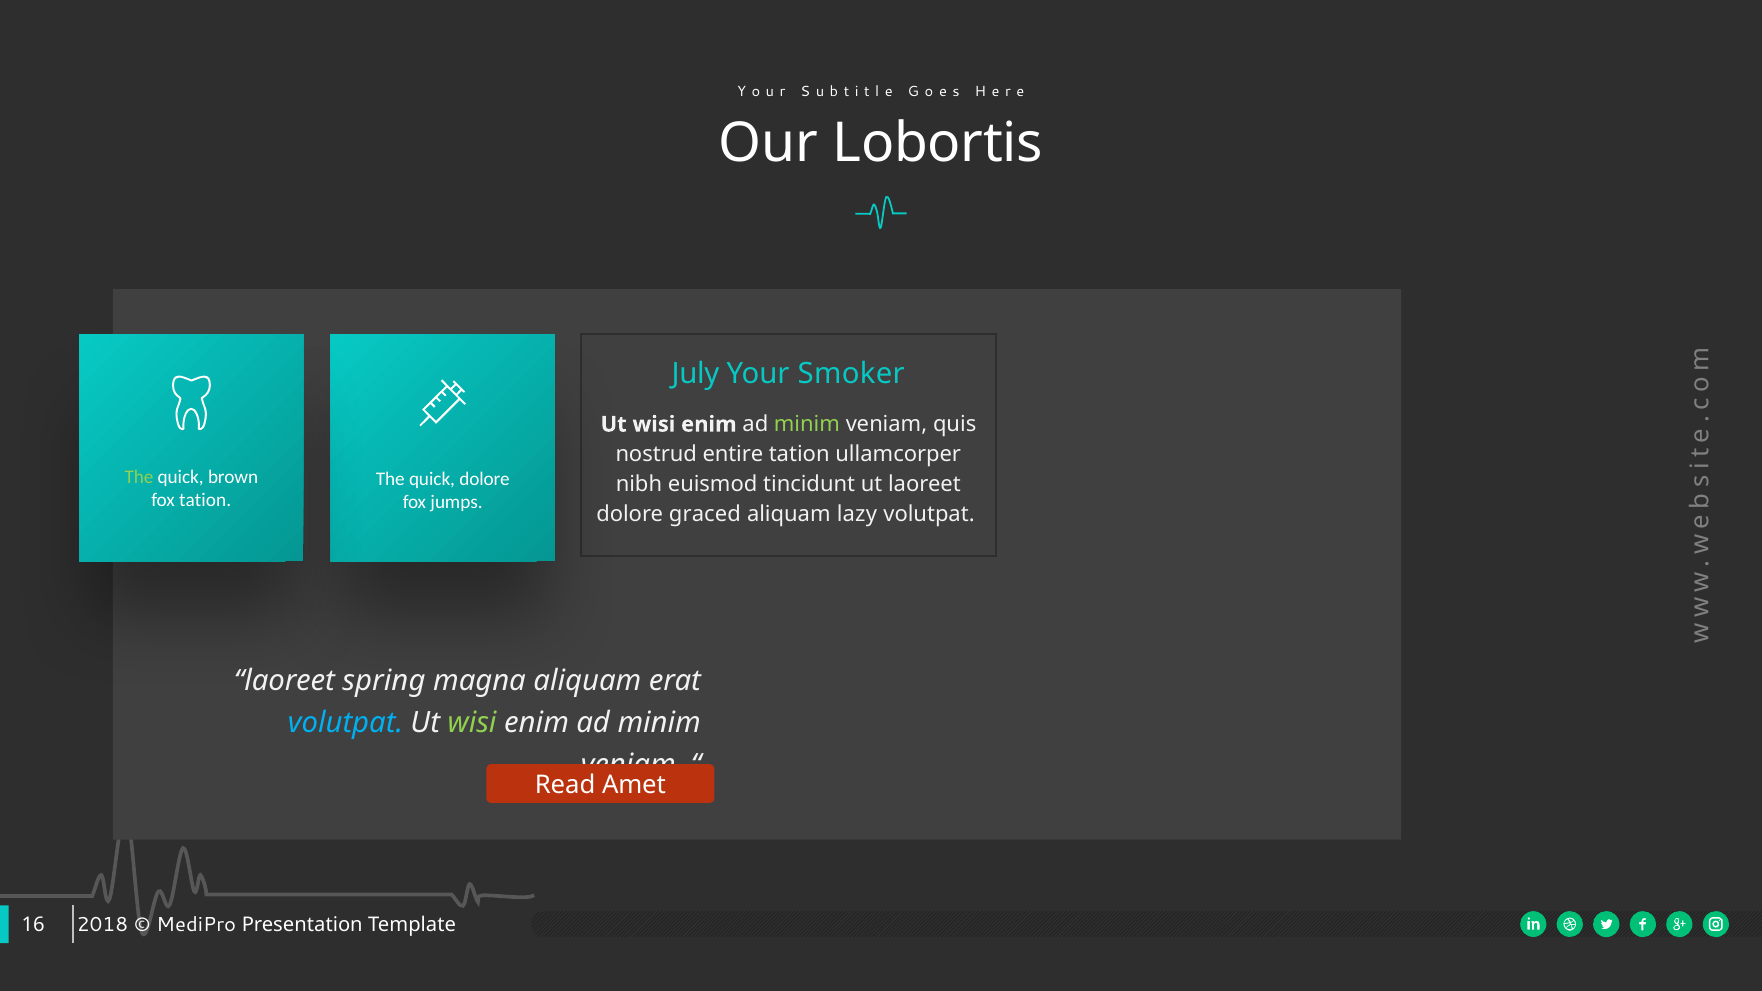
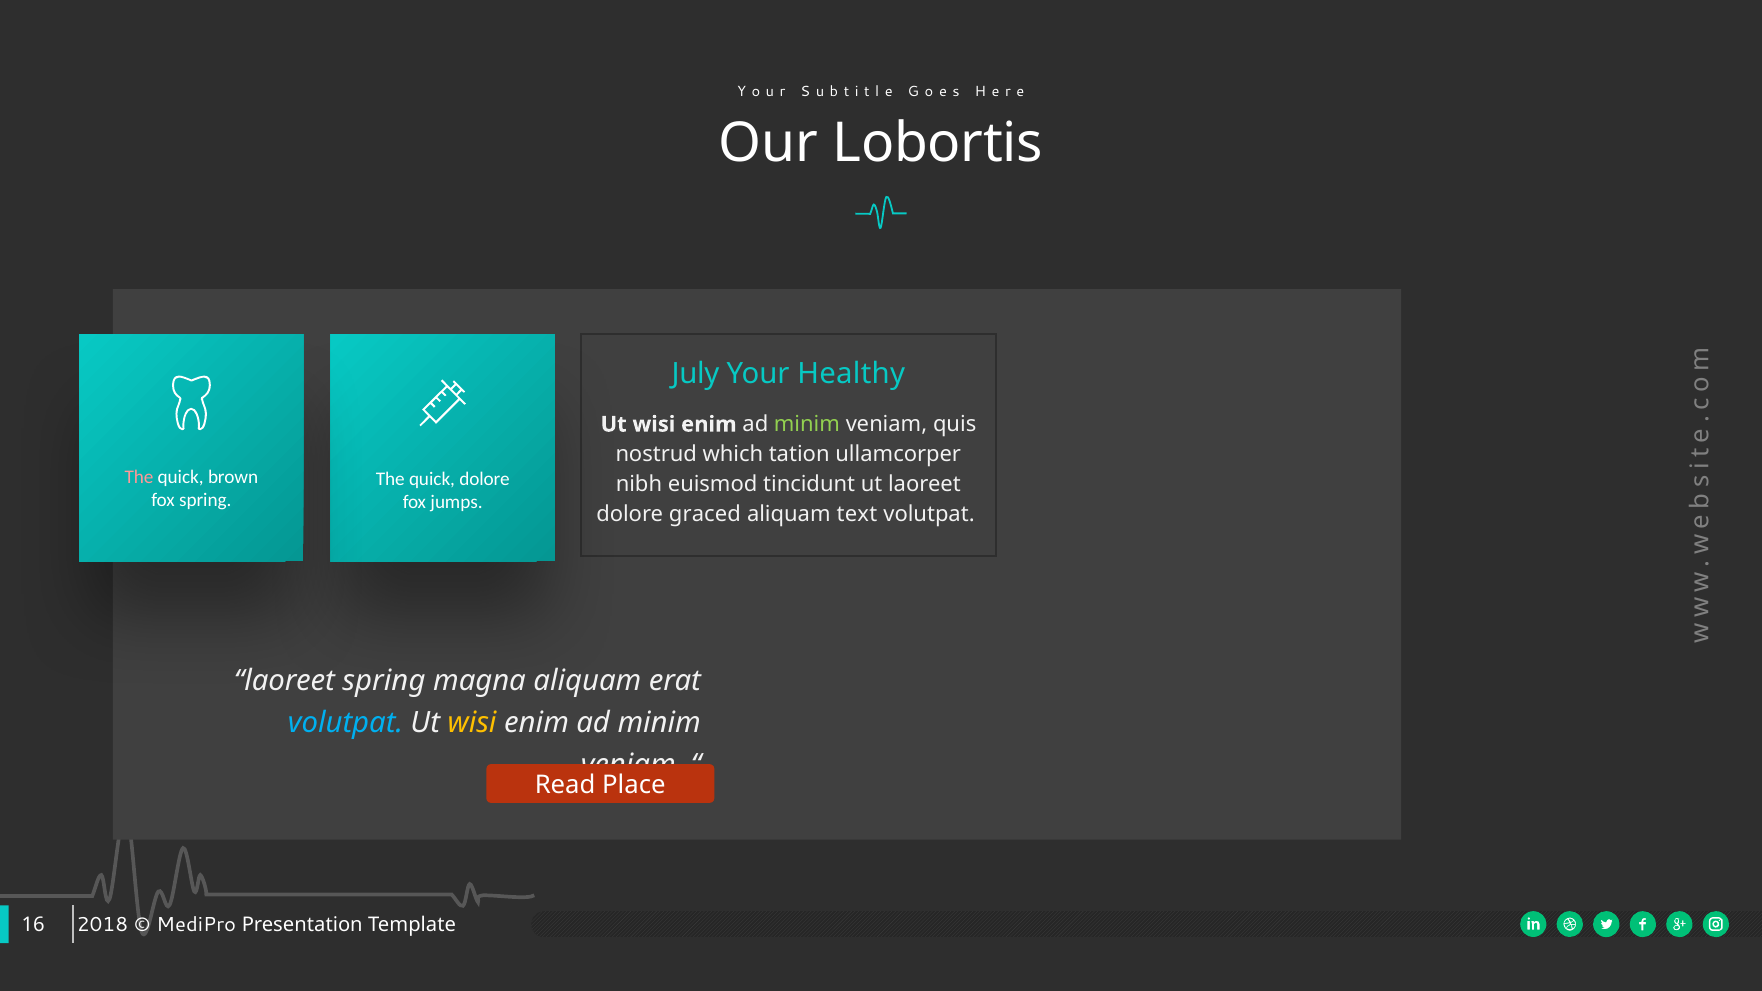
Smoker: Smoker -> Healthy
entire: entire -> which
The at (139, 477) colour: light green -> pink
fox tation: tation -> spring
lazy: lazy -> text
wisi at (472, 723) colour: light green -> yellow
Amet: Amet -> Place
